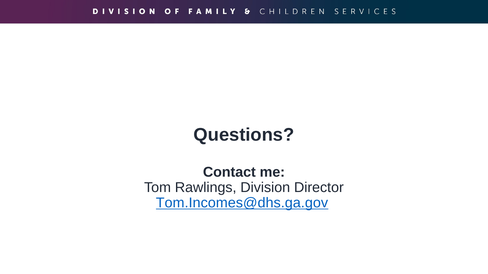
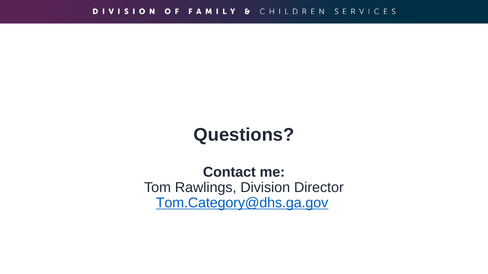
Tom.Incomes@dhs.ga.gov: Tom.Incomes@dhs.ga.gov -> Tom.Category@dhs.ga.gov
